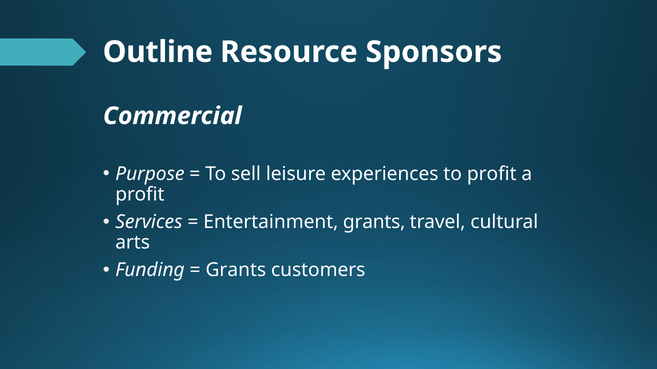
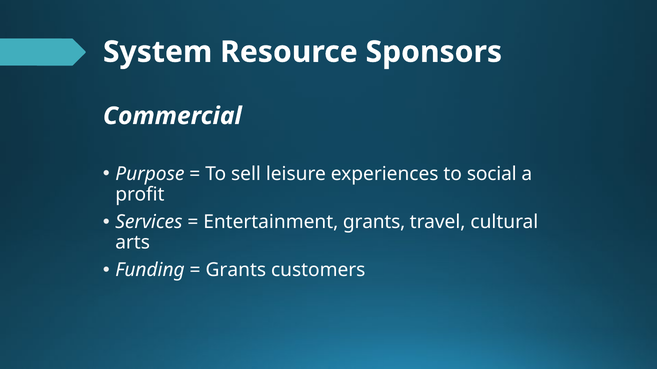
Outline: Outline -> System
to profit: profit -> social
